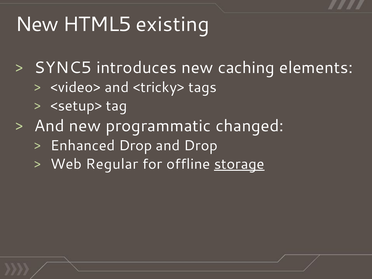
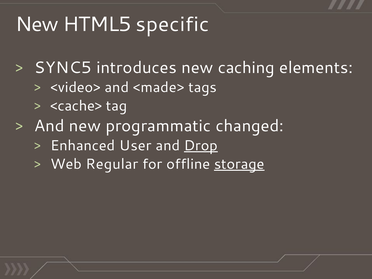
existing: existing -> specific
<tricky>: <tricky> -> <made>
<setup>: <setup> -> <cache>
Enhanced Drop: Drop -> User
Drop at (201, 146) underline: none -> present
